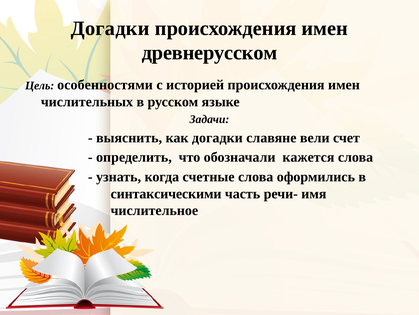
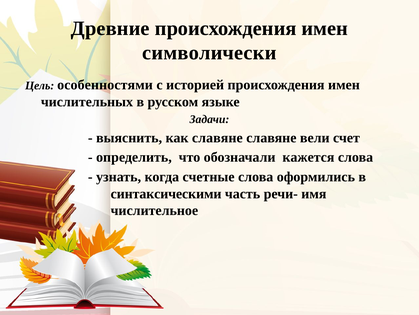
Догадки at (110, 28): Догадки -> Древние
древнерусском: древнерусском -> символически
как догадки: догадки -> славяне
